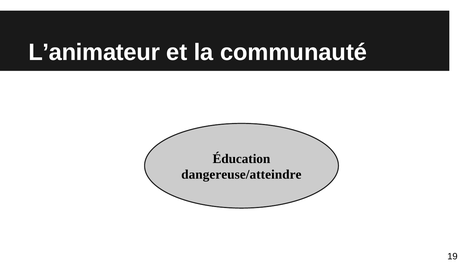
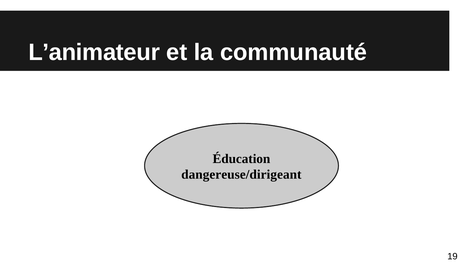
dangereuse/atteindre: dangereuse/atteindre -> dangereuse/dirigeant
